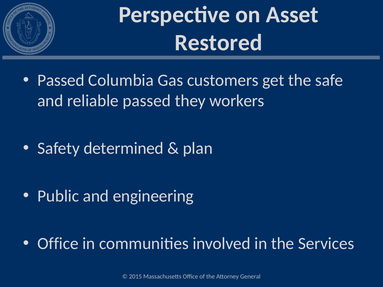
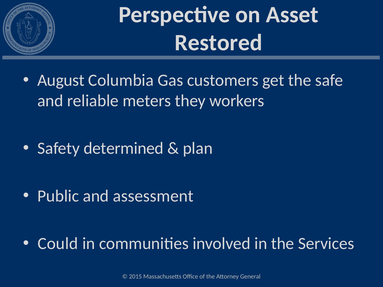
Passed at (61, 80): Passed -> August
reliable passed: passed -> meters
engineering: engineering -> assessment
Office at (58, 244): Office -> Could
